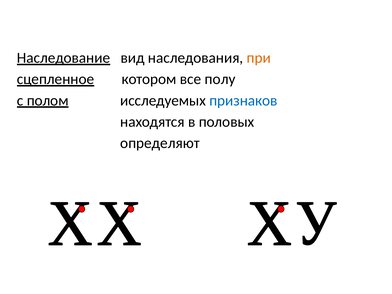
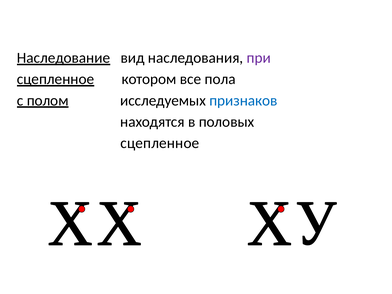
при colour: orange -> purple
полу: полу -> пола
определяют at (160, 143): определяют -> сцепленное
